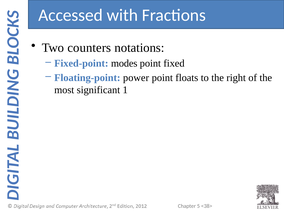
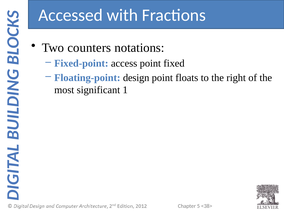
modes: modes -> access
power: power -> design
